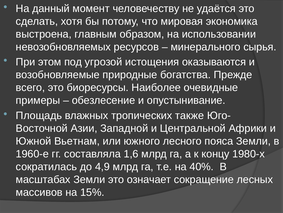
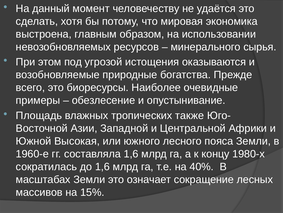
Вьетнам: Вьетнам -> Высокая
до 4,9: 4,9 -> 1,6
